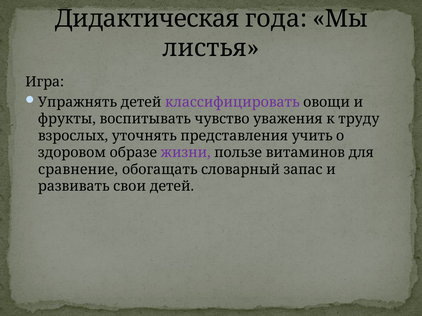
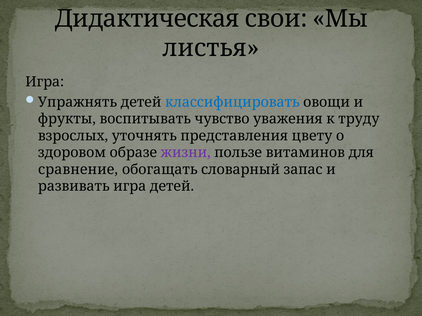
года: года -> свои
классифицировать colour: purple -> blue
учить: учить -> цвету
развивать свои: свои -> игра
